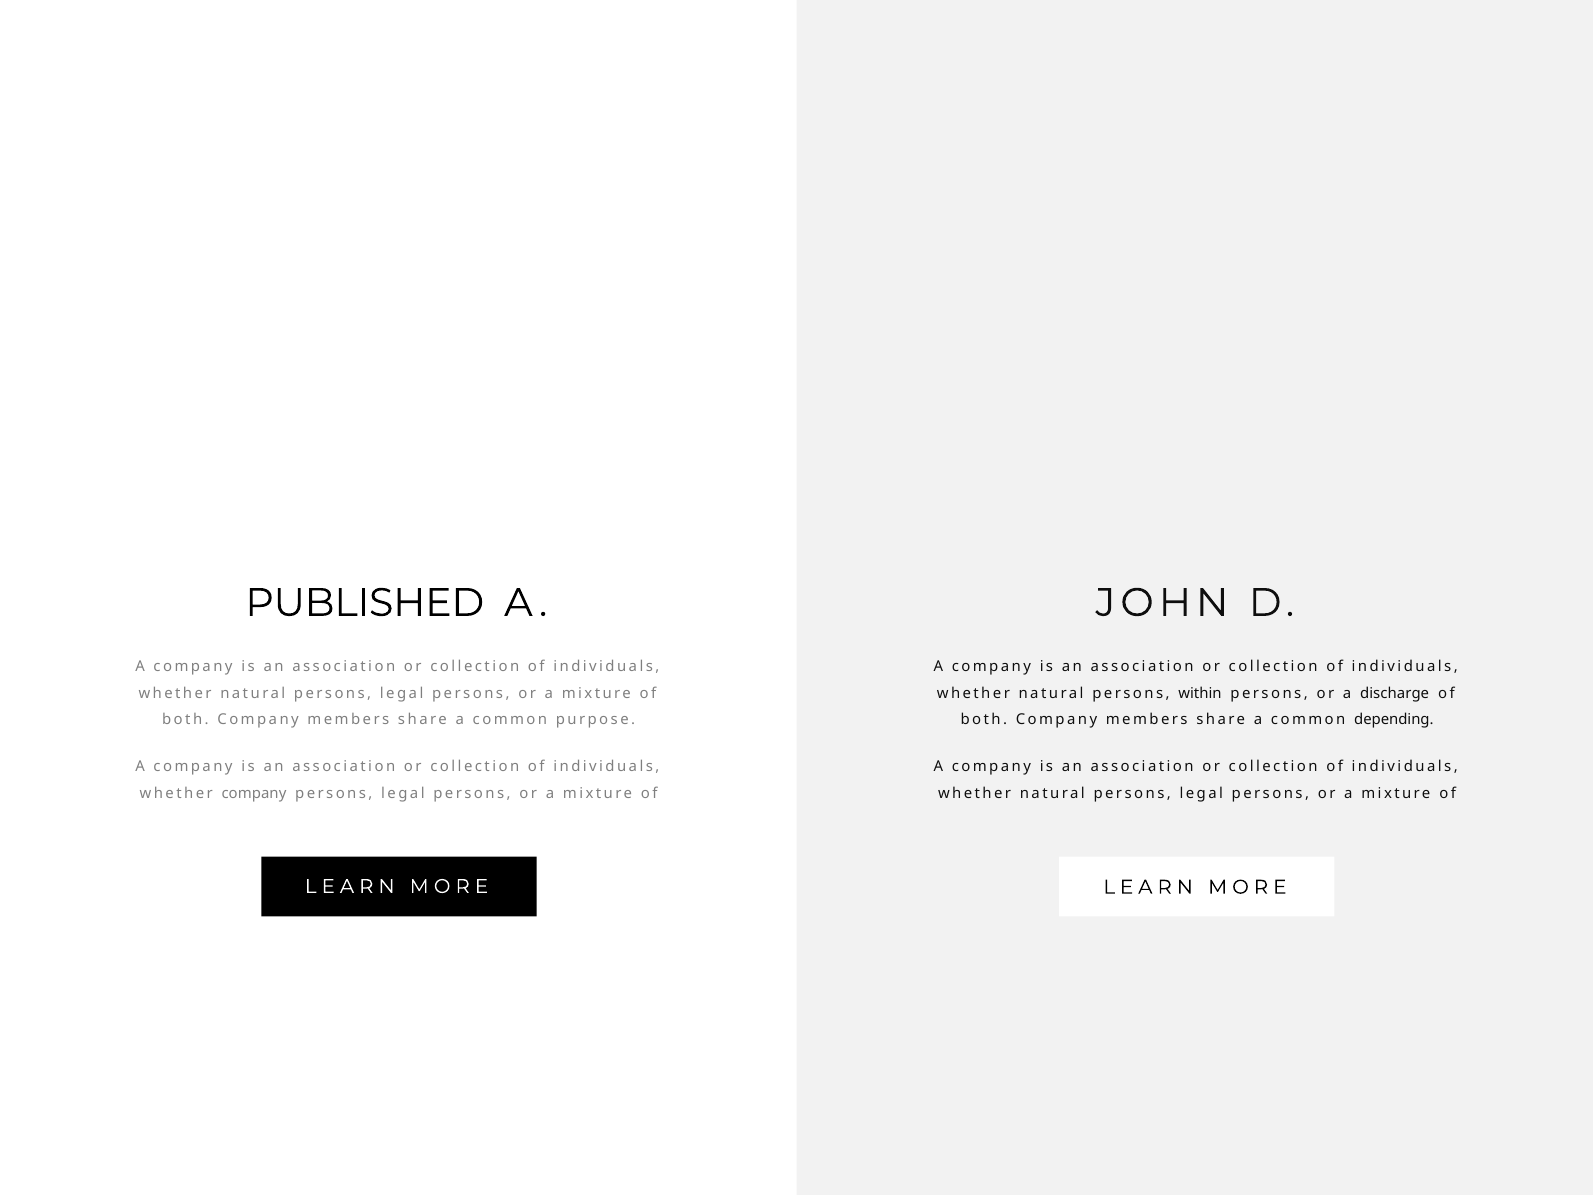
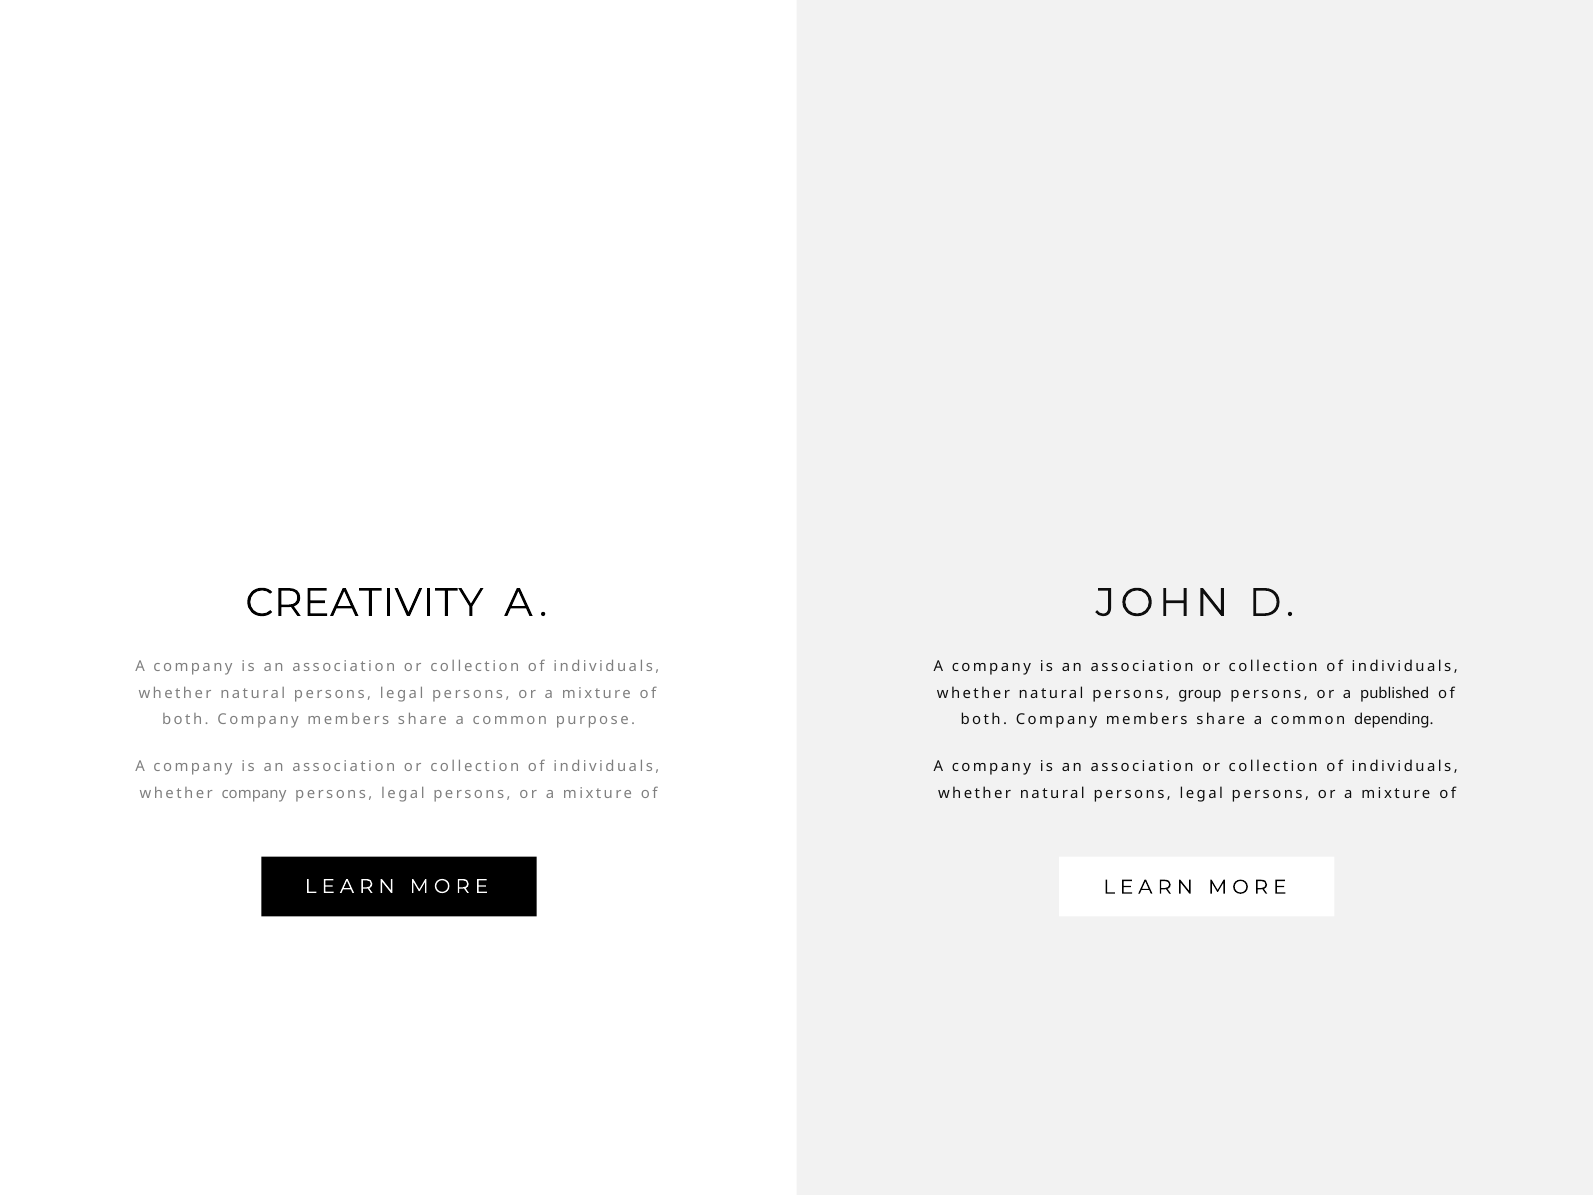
PUBLISHED: PUBLISHED -> CREATIVITY
within: within -> group
discharge: discharge -> published
